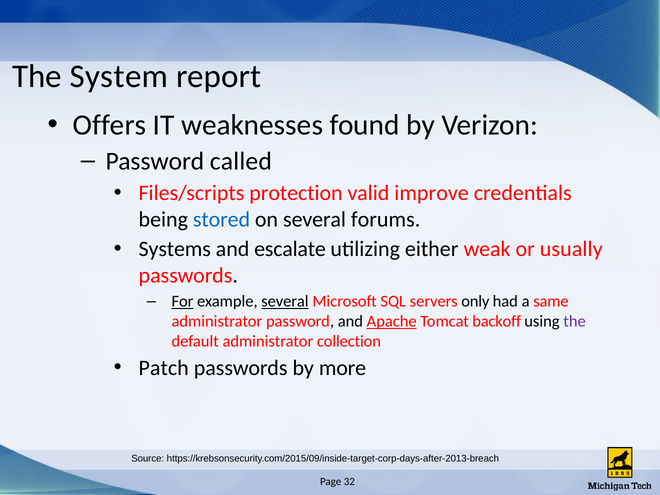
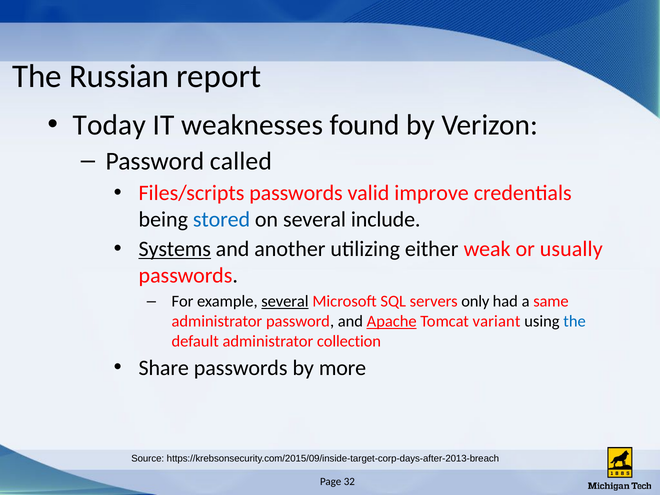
System: System -> Russian
Offers: Offers -> Today
Files/scripts protection: protection -> passwords
forums: forums -> include
Systems underline: none -> present
escalate: escalate -> another
For underline: present -> none
backoff: backoff -> variant
the at (575, 321) colour: purple -> blue
Patch: Patch -> Share
